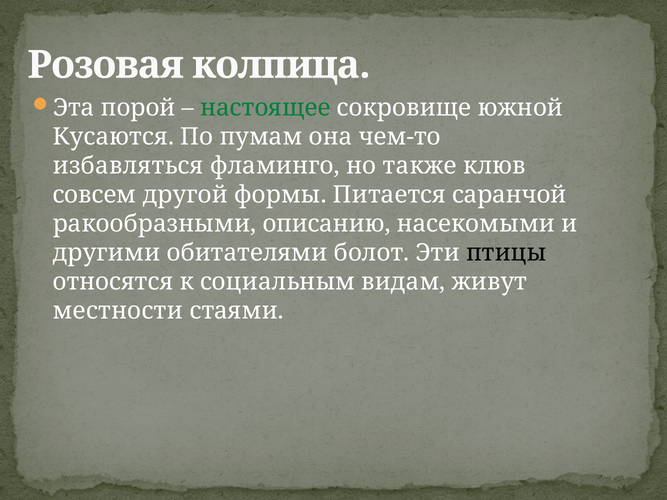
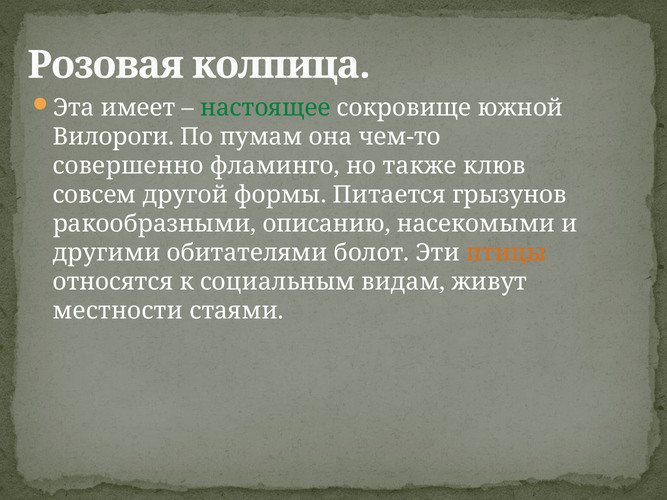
порой: порой -> имеет
Кусаются: Кусаются -> Вилороги
избавляться: избавляться -> совершенно
саранчой: саранчой -> грызунов
птицы colour: black -> orange
